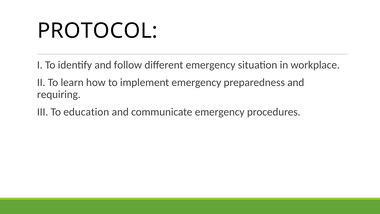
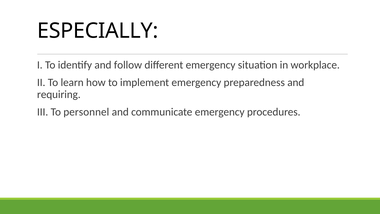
PROTOCOL: PROTOCOL -> ESPECIALLY
education: education -> personnel
